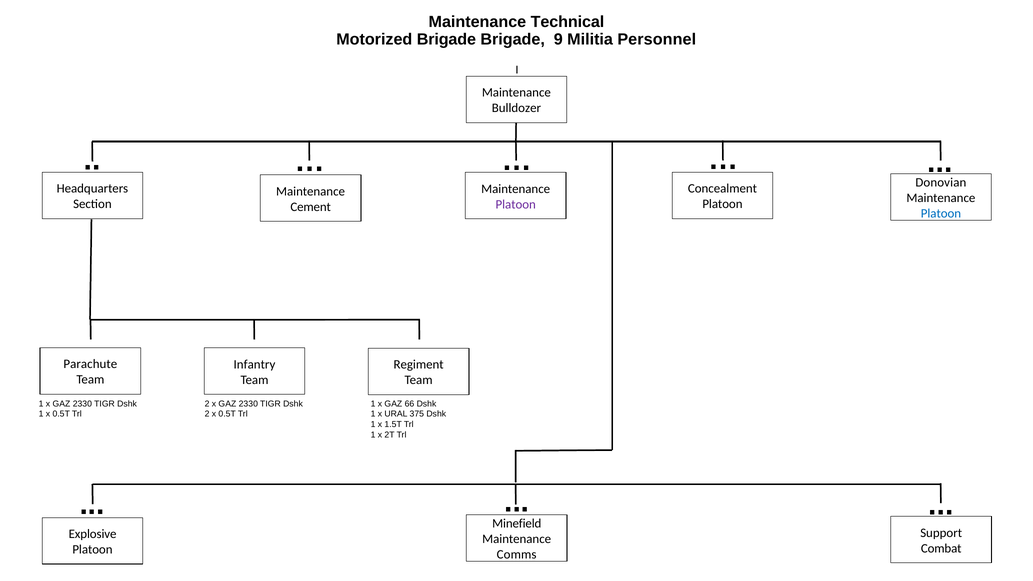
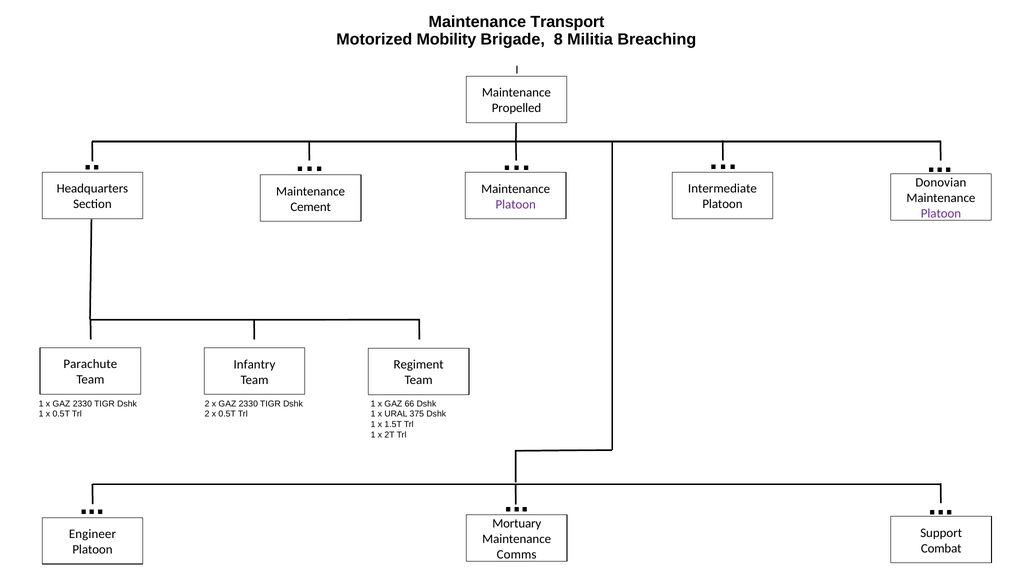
Technical: Technical -> Transport
Motorized Brigade: Brigade -> Mobility
9: 9 -> 8
Personnel: Personnel -> Breaching
Bulldozer: Bulldozer -> Propelled
Concealment: Concealment -> Intermediate
Platoon at (941, 213) colour: blue -> purple
Minefield: Minefield -> Mortuary
Explosive: Explosive -> Engineer
